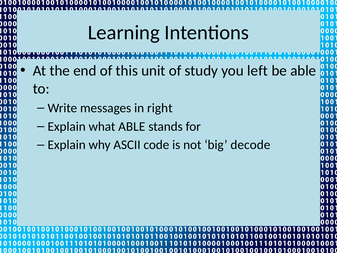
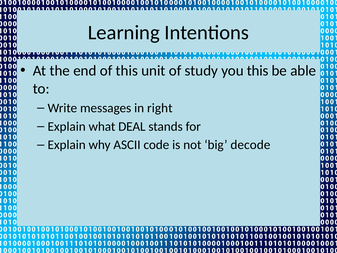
you left: left -> this
what ABLE: ABLE -> DEAL
